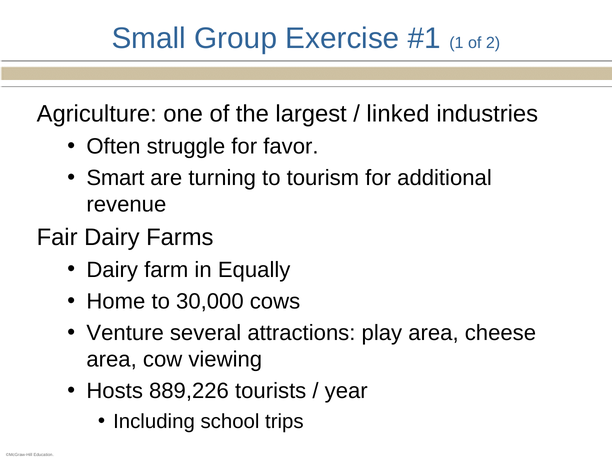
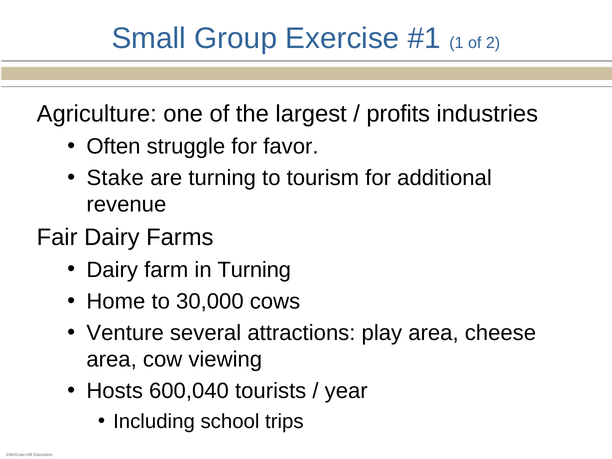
linked: linked -> profits
Smart: Smart -> Stake
in Equally: Equally -> Turning
889,226: 889,226 -> 600,040
